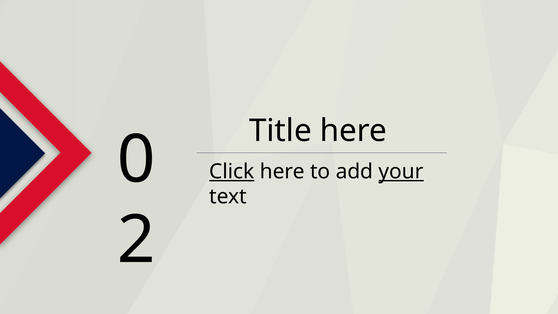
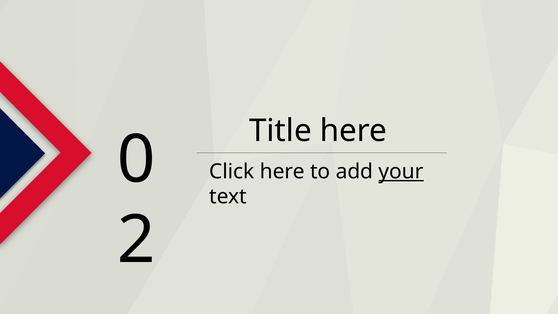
Click underline: present -> none
